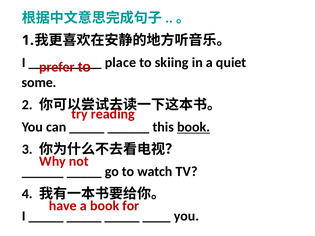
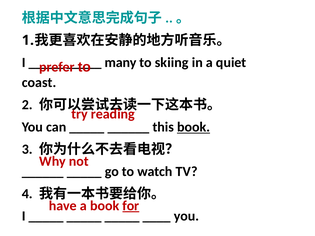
place: place -> many
some: some -> coast
for underline: none -> present
